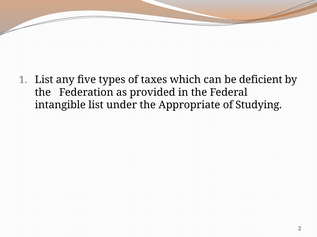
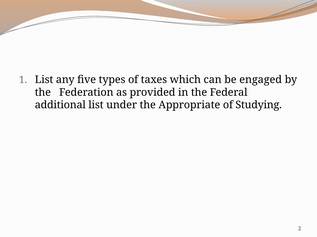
deficient: deficient -> engaged
intangible: intangible -> additional
